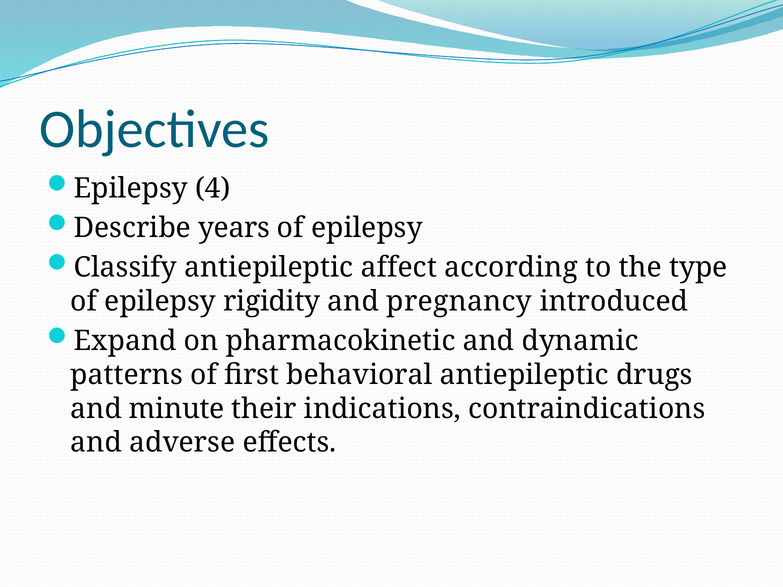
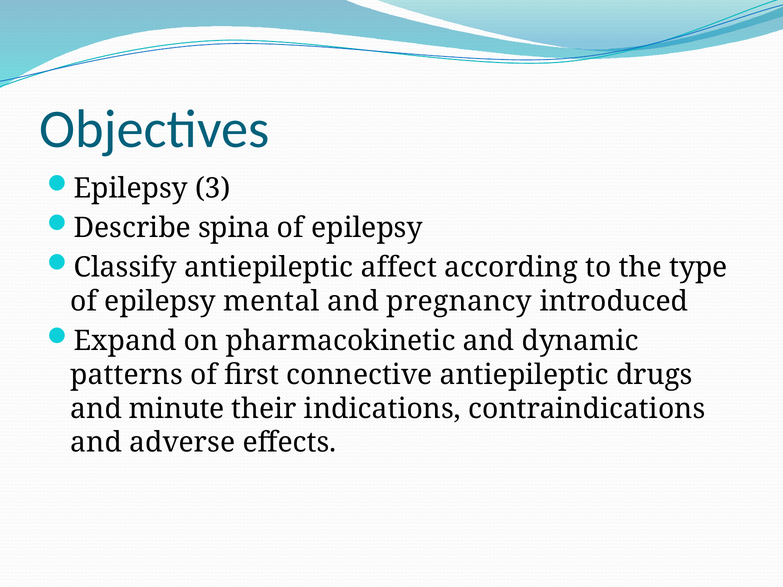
4: 4 -> 3
years: years -> spina
rigidity: rigidity -> mental
behavioral: behavioral -> connective
